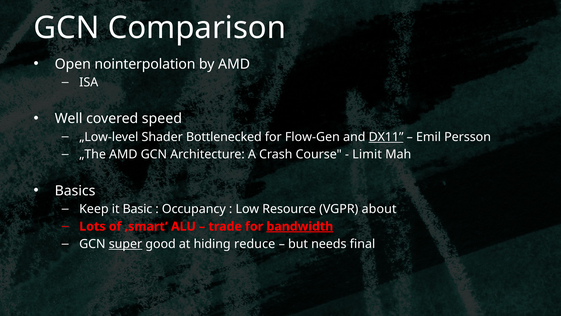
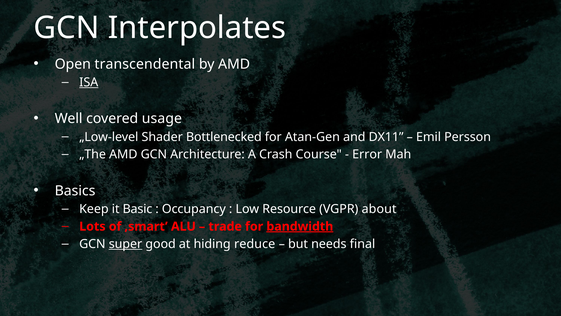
Comparison: Comparison -> Interpolates
nointerpolation: nointerpolation -> transcendental
ISA underline: none -> present
speed: speed -> usage
Flow-Gen: Flow-Gen -> Atan-Gen
DX11 underline: present -> none
Limit: Limit -> Error
